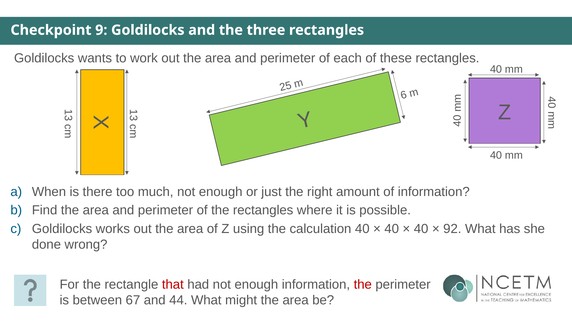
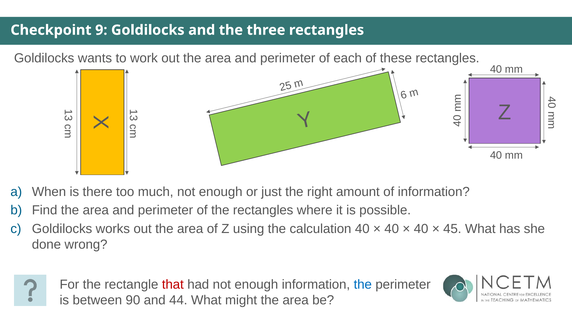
92: 92 -> 45
the at (363, 284) colour: red -> blue
67: 67 -> 90
